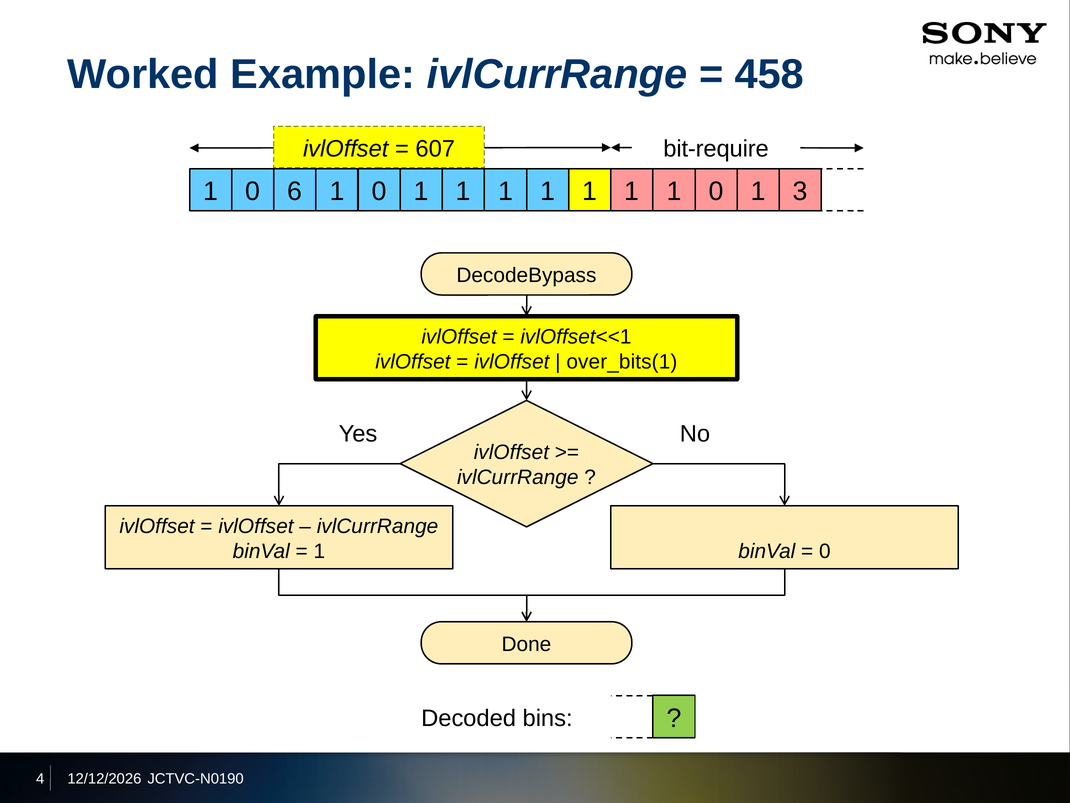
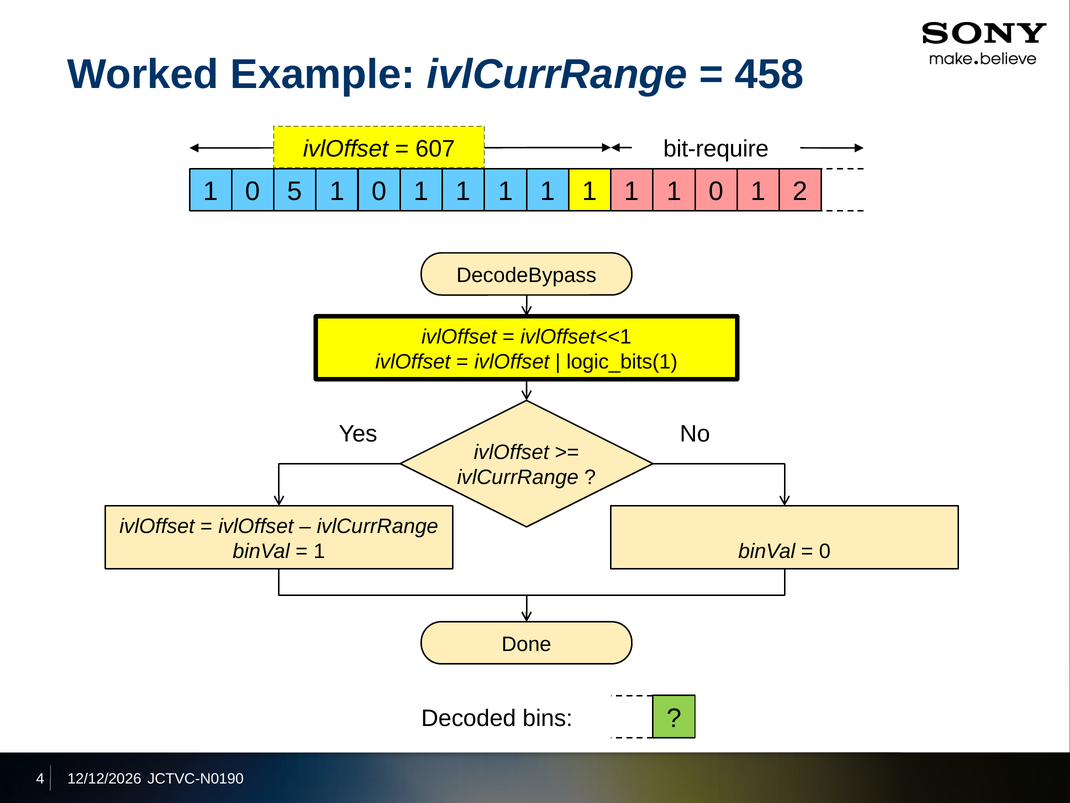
6: 6 -> 5
3: 3 -> 2
over_bits(1: over_bits(1 -> logic_bits(1
